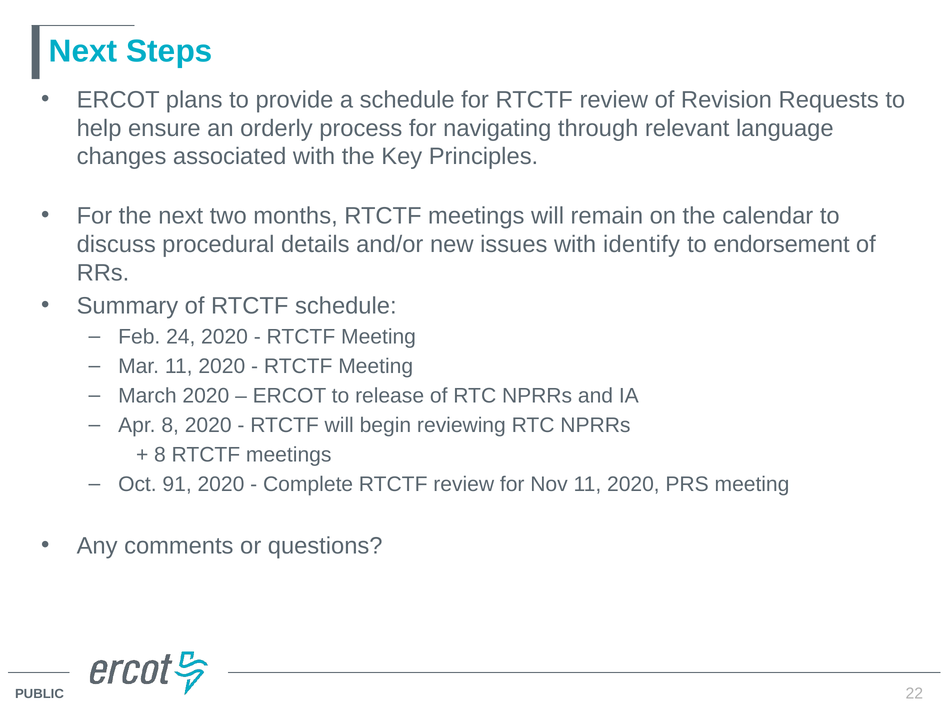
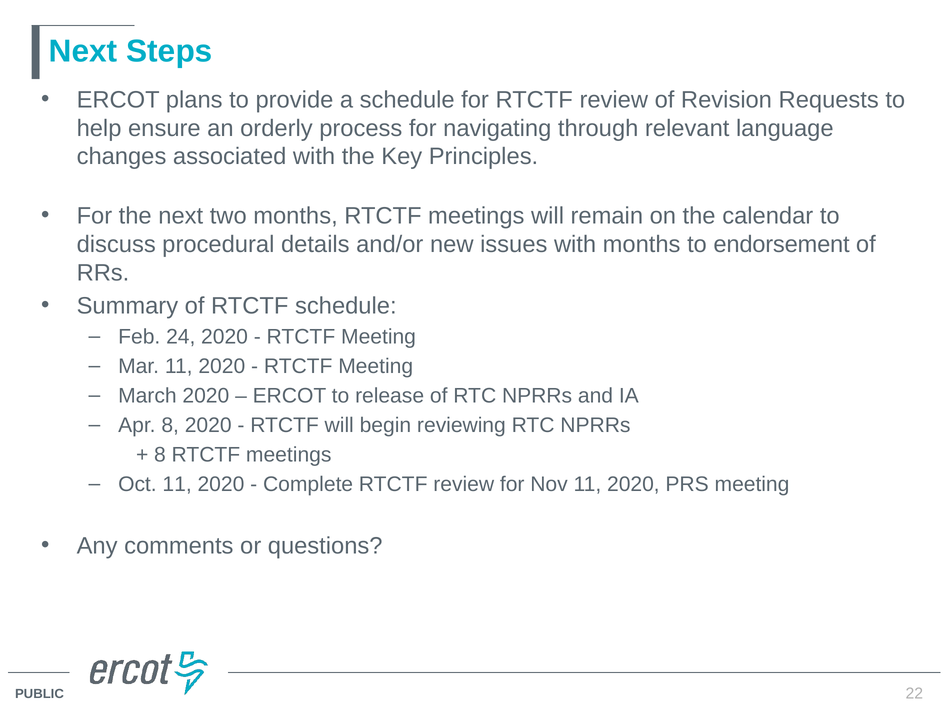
with identify: identify -> months
Oct 91: 91 -> 11
